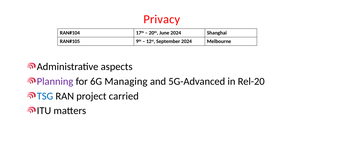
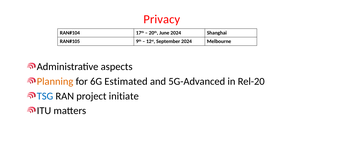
Planning colour: purple -> orange
Managing: Managing -> Estimated
carried: carried -> initiate
